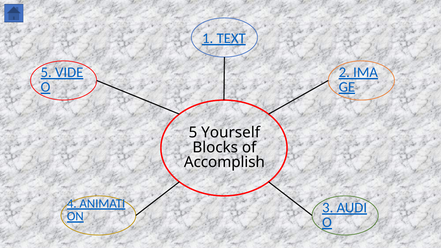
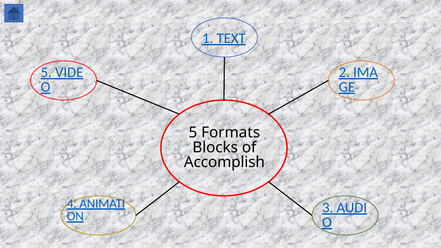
Yourself: Yourself -> Formats
